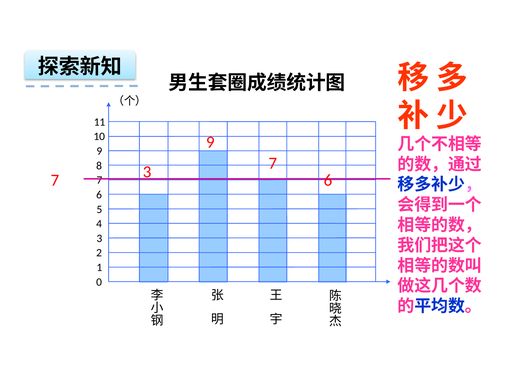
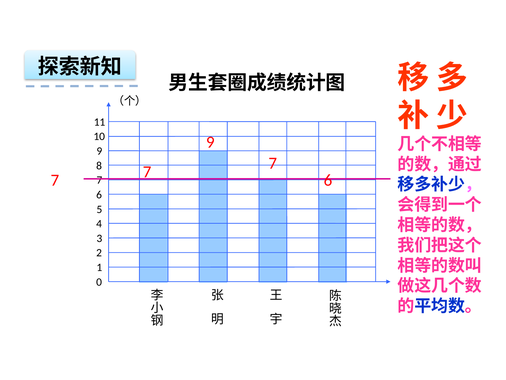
7 3: 3 -> 7
